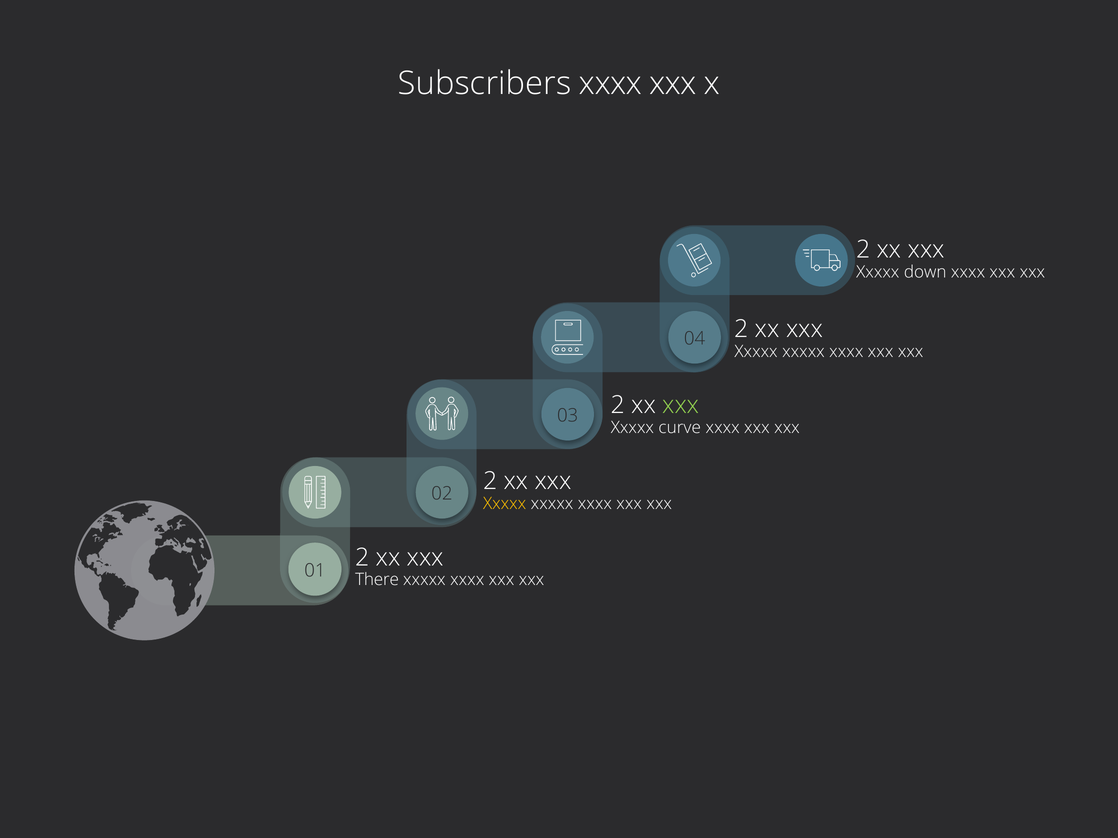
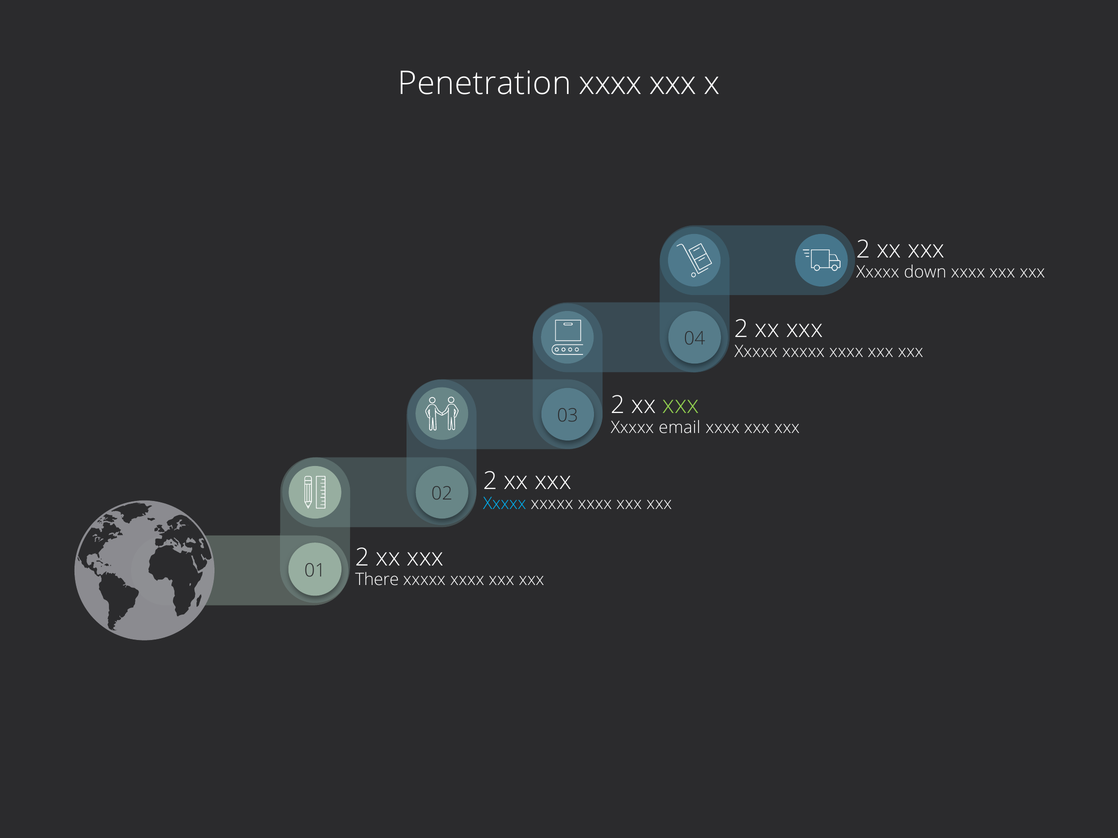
Subscribers: Subscribers -> Penetration
curve: curve -> email
Xxxxx at (505, 504) colour: yellow -> light blue
